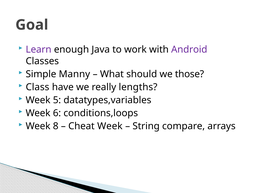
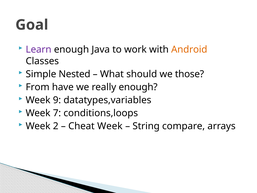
Android colour: purple -> orange
Manny: Manny -> Nested
Class: Class -> From
really lengths: lengths -> enough
5: 5 -> 9
6: 6 -> 7
8: 8 -> 2
